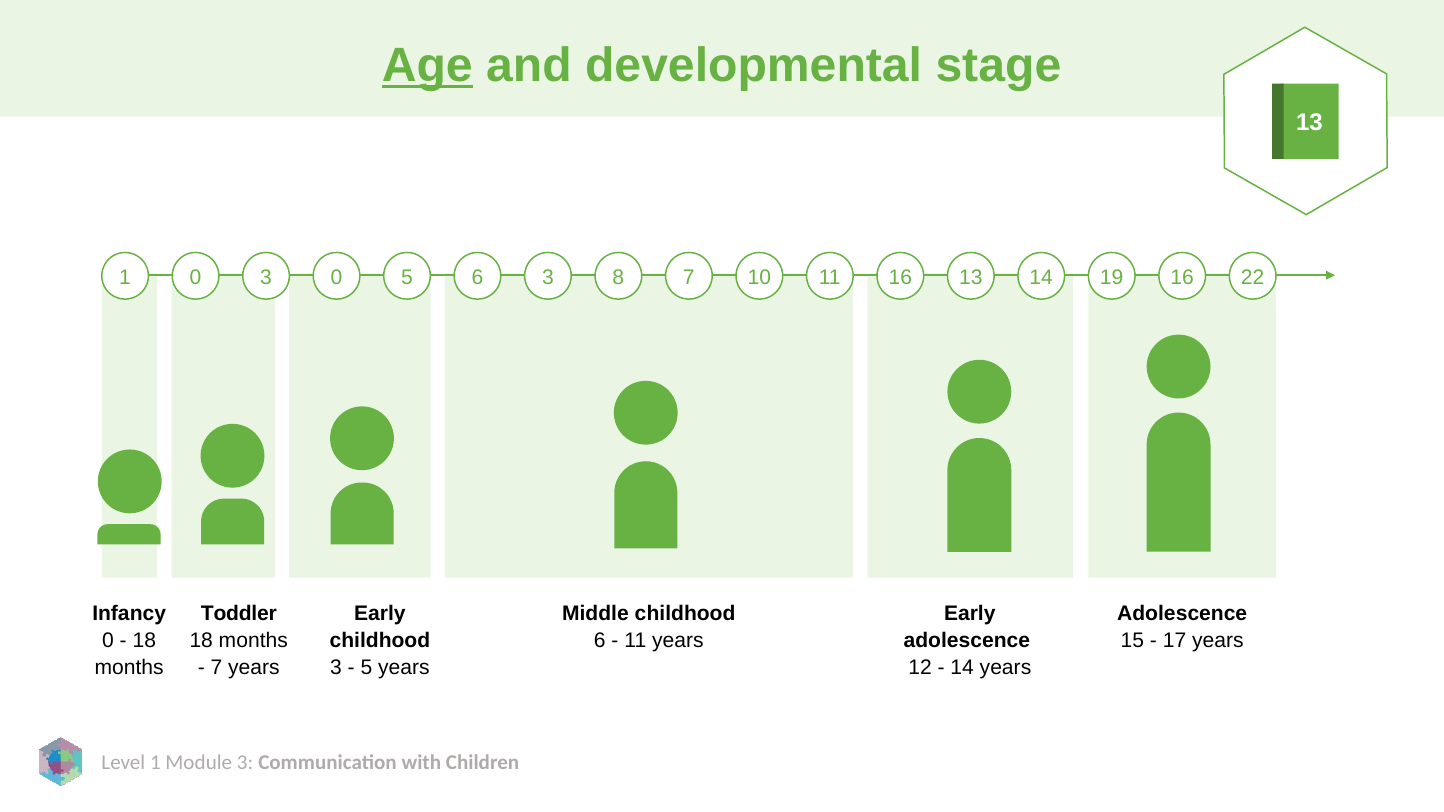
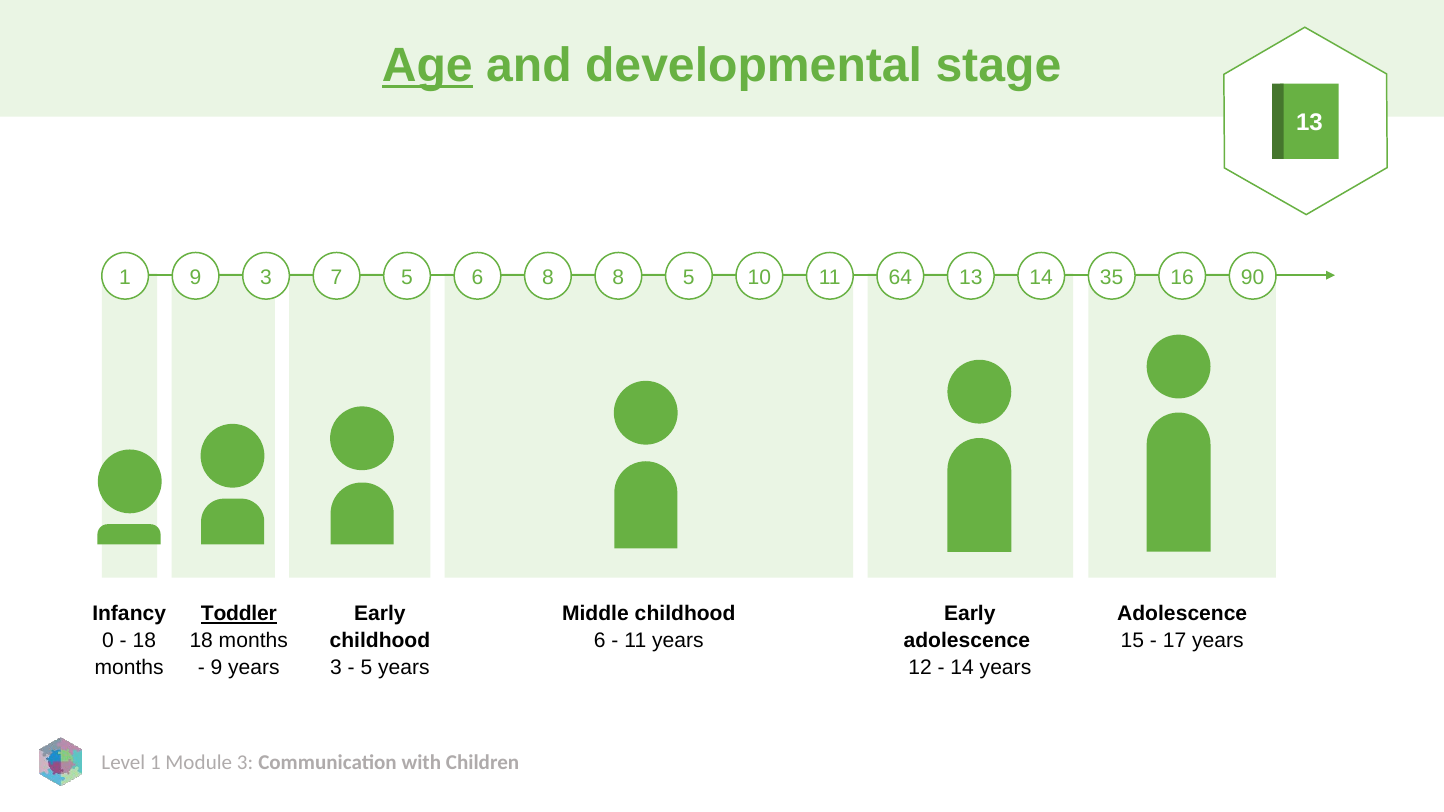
1 0: 0 -> 9
3 0: 0 -> 7
6 3: 3 -> 8
8 7: 7 -> 5
11 16: 16 -> 64
19: 19 -> 35
22: 22 -> 90
Toddler underline: none -> present
7 at (216, 668): 7 -> 9
